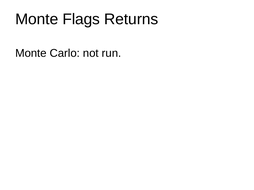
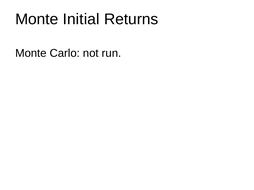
Flags: Flags -> Initial
